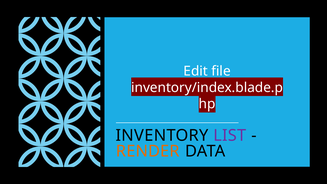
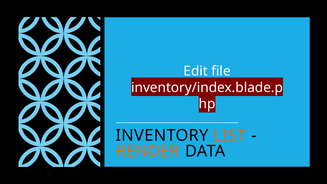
LIST colour: purple -> orange
